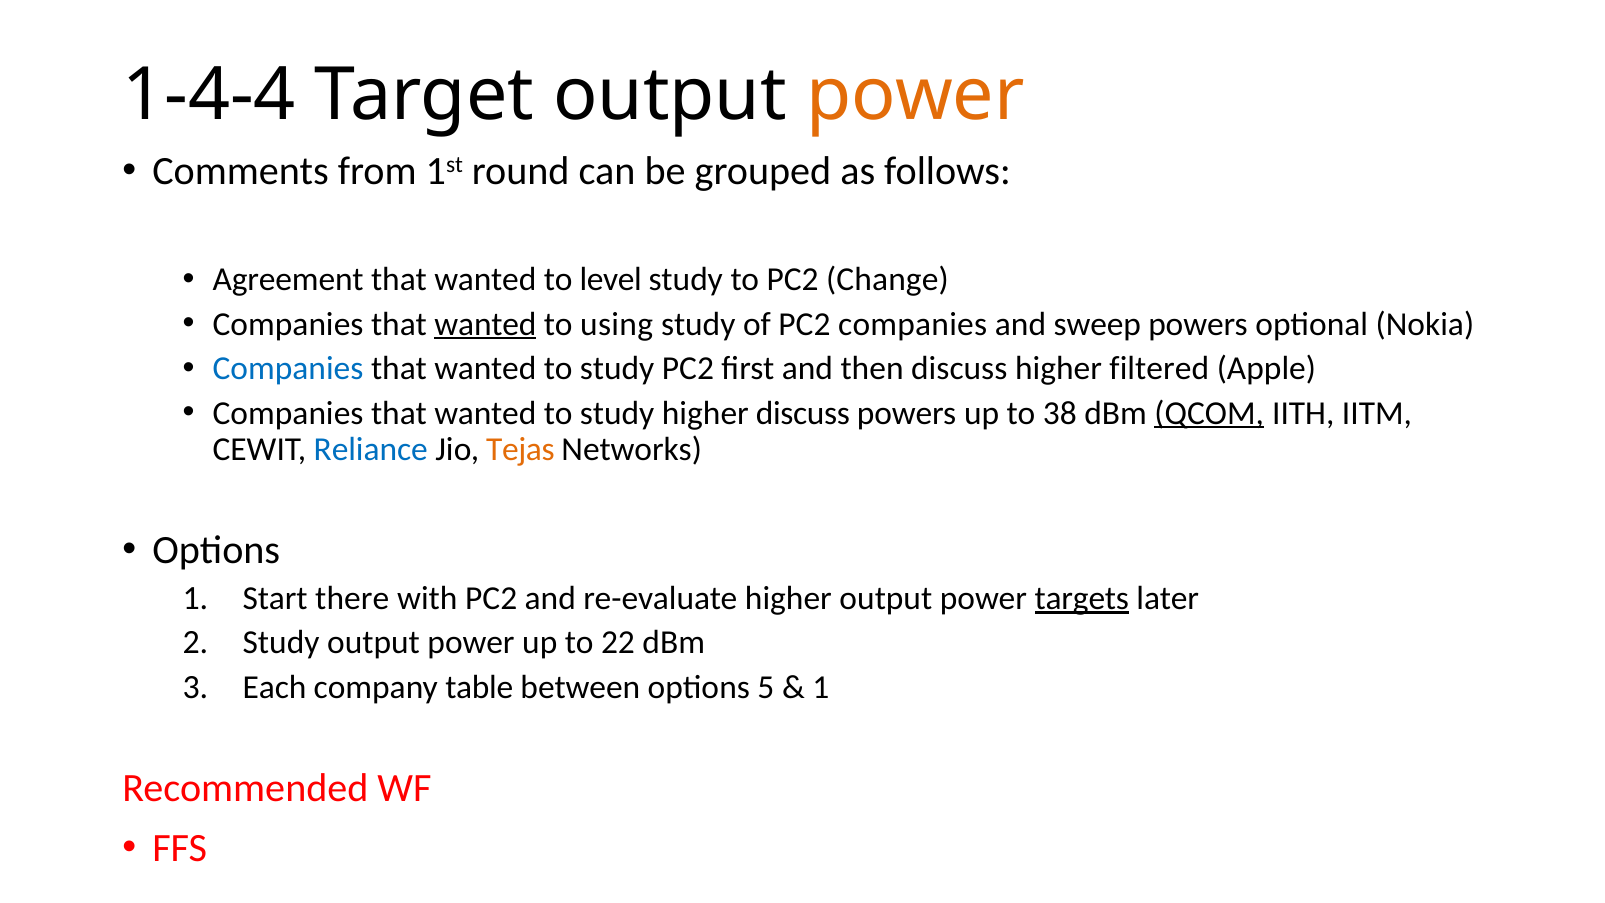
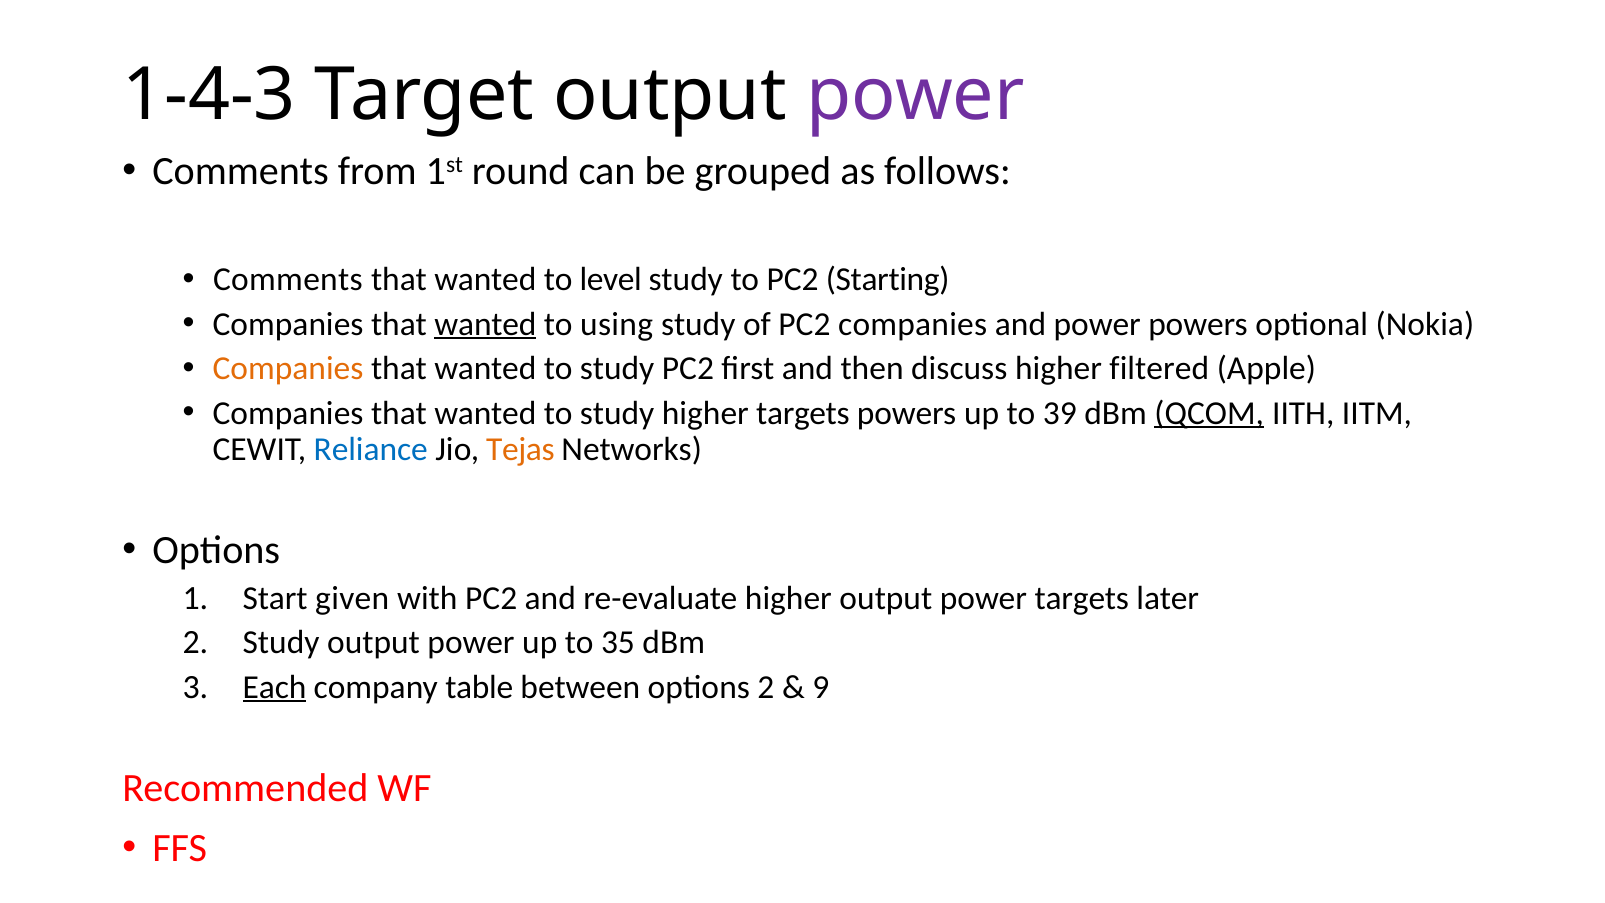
1-4-4: 1-4-4 -> 1-4-3
power at (915, 96) colour: orange -> purple
Agreement at (288, 280): Agreement -> Comments
Change: Change -> Starting
and sweep: sweep -> power
Companies at (288, 368) colour: blue -> orange
higher discuss: discuss -> targets
38: 38 -> 39
there: there -> given
targets at (1082, 598) underline: present -> none
22: 22 -> 35
Each underline: none -> present
options 5: 5 -> 2
1 at (821, 687): 1 -> 9
